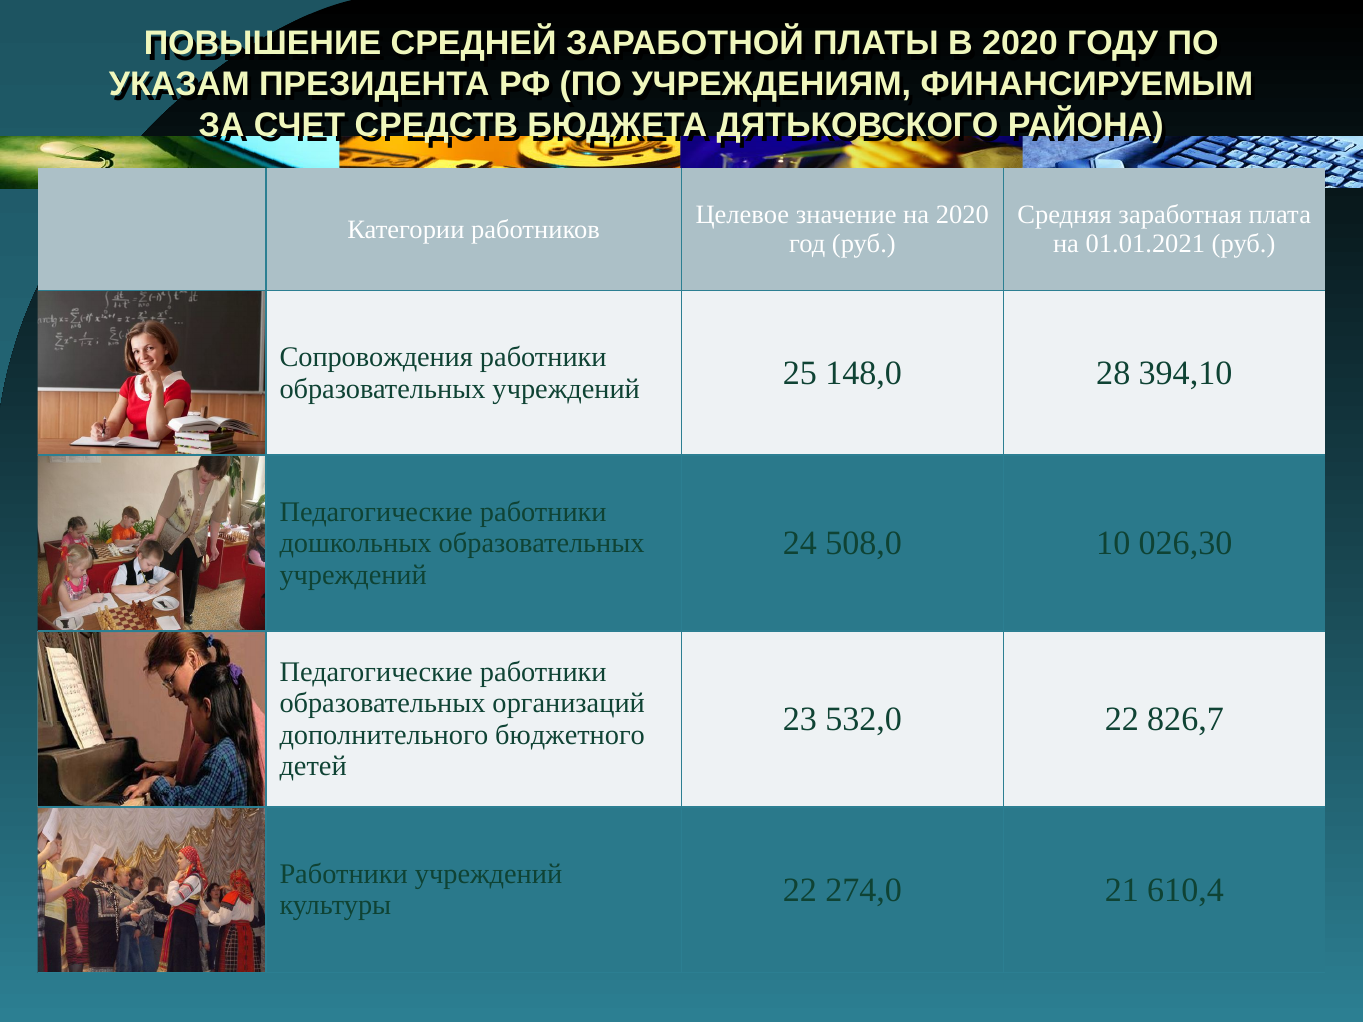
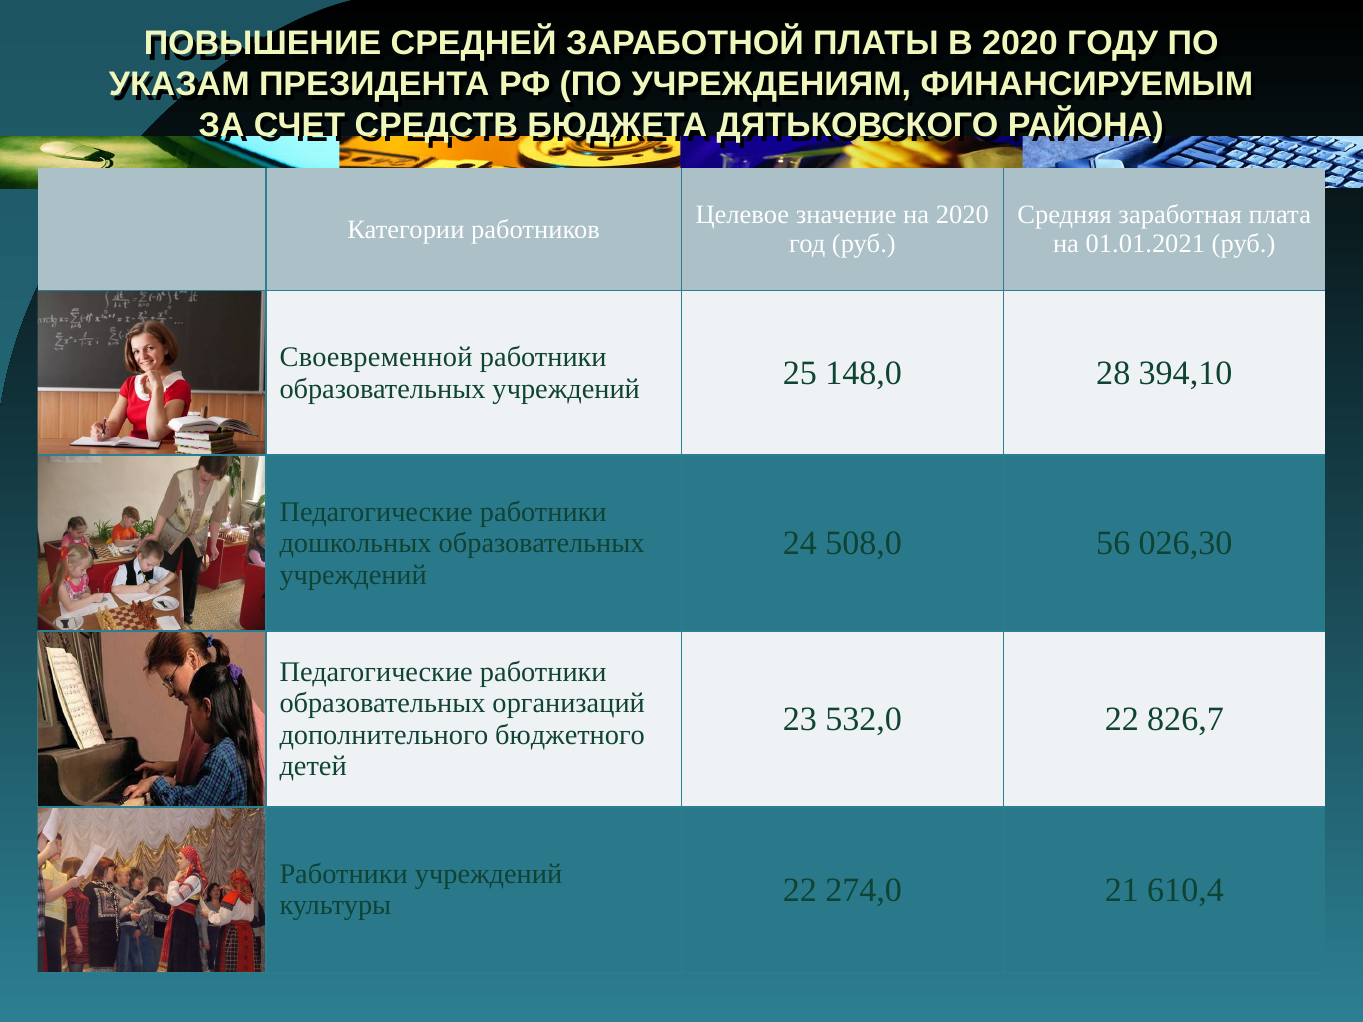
Сопровождения: Сопровождения -> Своевременной
10: 10 -> 56
